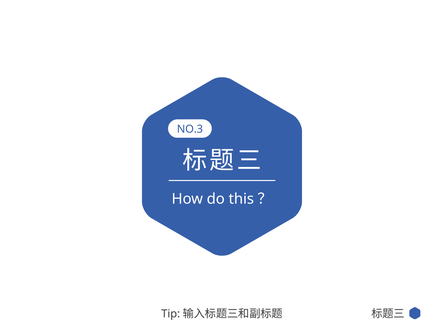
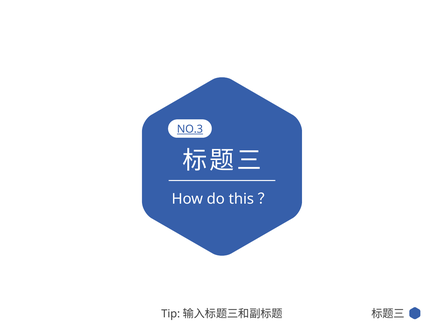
NO.3 underline: none -> present
